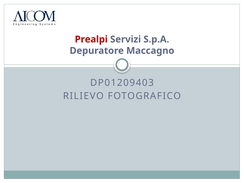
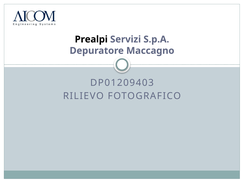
Prealpi colour: red -> black
